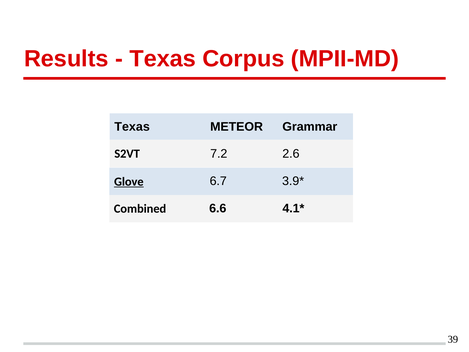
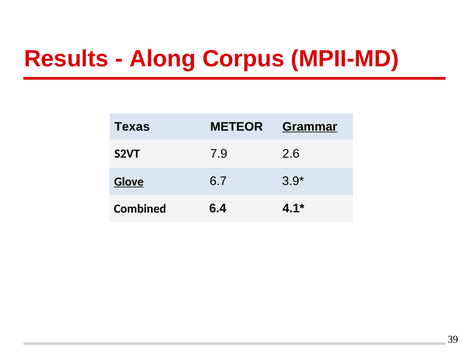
Texas at (163, 59): Texas -> Along
Grammar underline: none -> present
7.2: 7.2 -> 7.9
6.6: 6.6 -> 6.4
